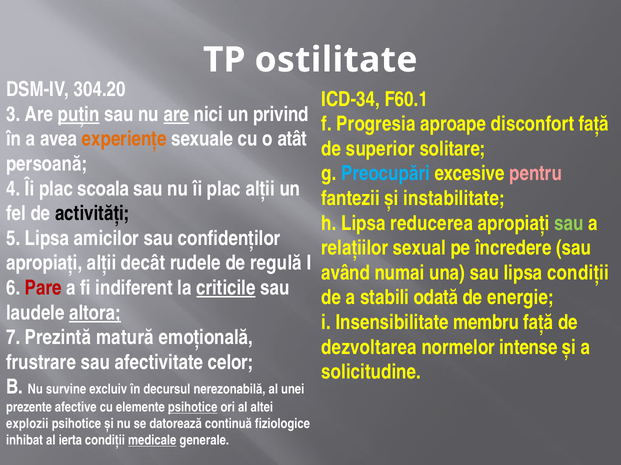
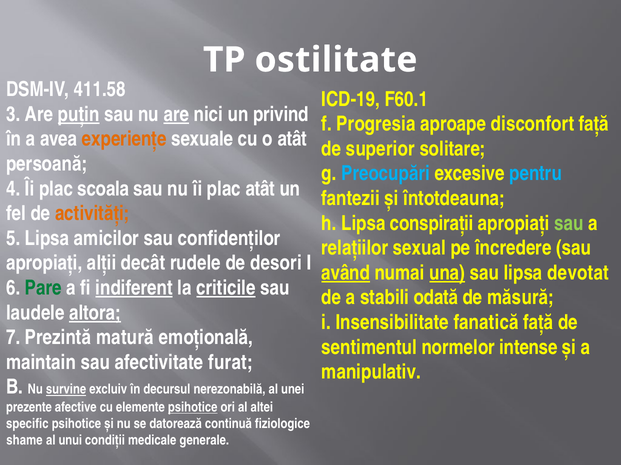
304.20: 304.20 -> 411.58
ICD-34: ICD-34 -> ICD-19
pentru colour: pink -> light blue
plac alţii: alţii -> atât
instabilitate: instabilitate -> întotdeauna
activităţi colour: black -> orange
reducerea: reducerea -> conspiraţii
regulă: regulă -> desori
având underline: none -> present
una underline: none -> present
lipsa condiţii: condiţii -> devotat
Pare colour: red -> green
indiferent underline: none -> present
energie: energie -> măsură
membru: membru -> fanatică
dezvoltarea: dezvoltarea -> sentimentul
frustrare: frustrare -> maintain
celor: celor -> furat
solicitudine: solicitudine -> manipulativ
survine underline: none -> present
explozii: explozii -> specific
inhibat: inhibat -> shame
ierta: ierta -> unui
medicale underline: present -> none
